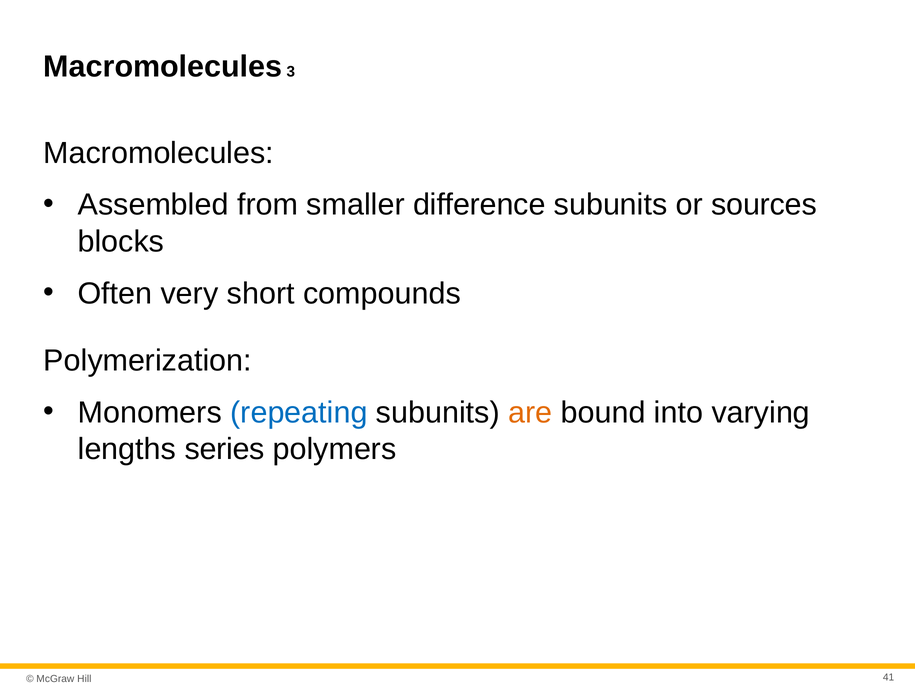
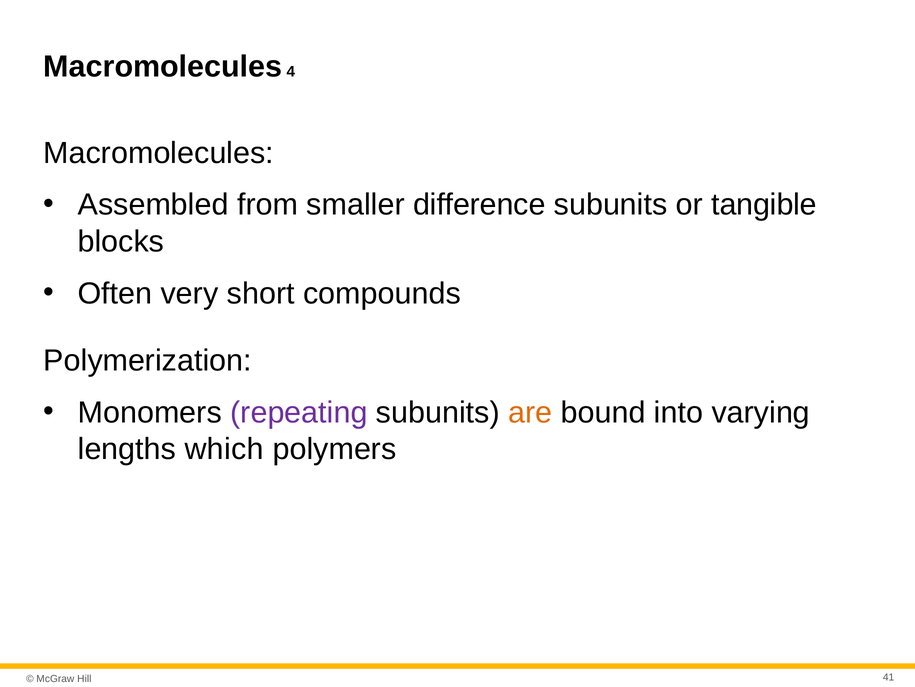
3: 3 -> 4
sources: sources -> tangible
repeating colour: blue -> purple
series: series -> which
